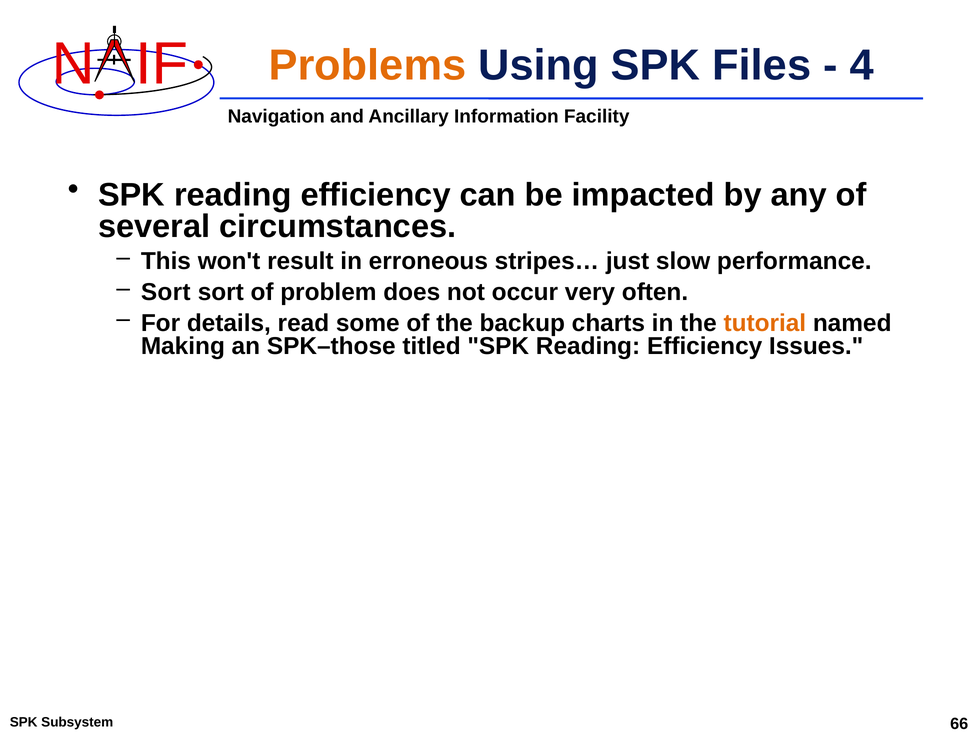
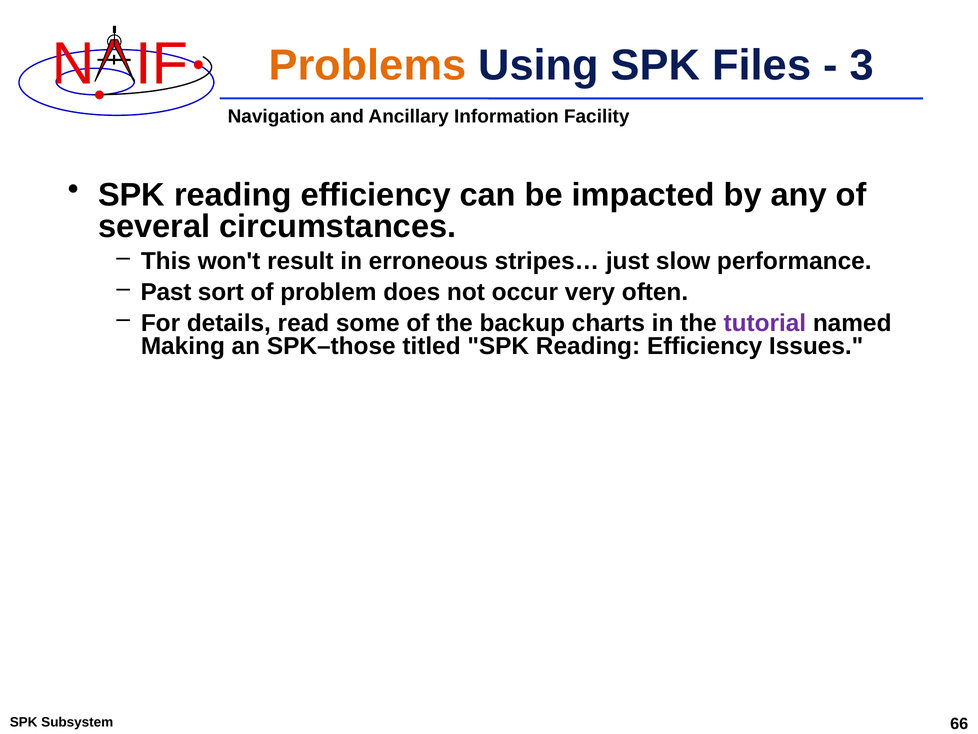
4: 4 -> 3
Sort at (166, 292): Sort -> Past
tutorial colour: orange -> purple
